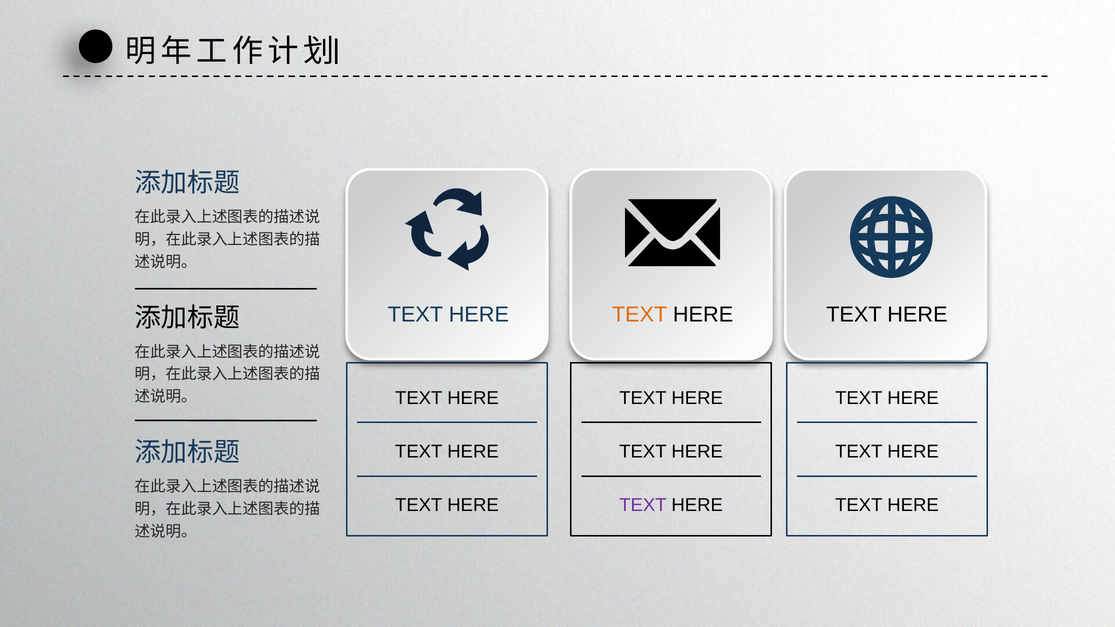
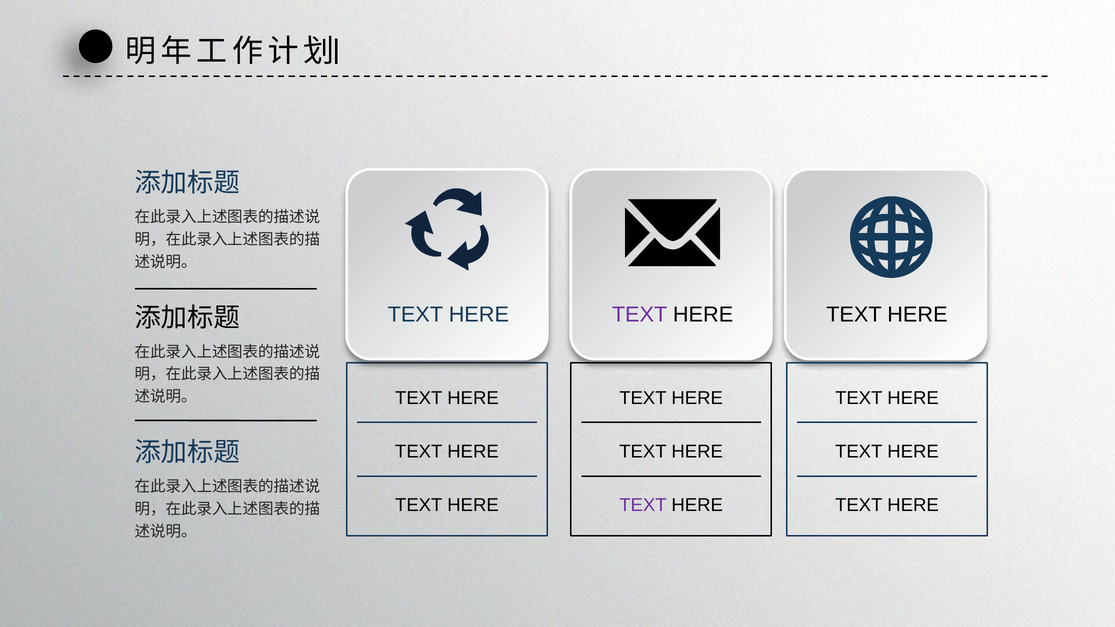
TEXT at (640, 315) colour: orange -> purple
